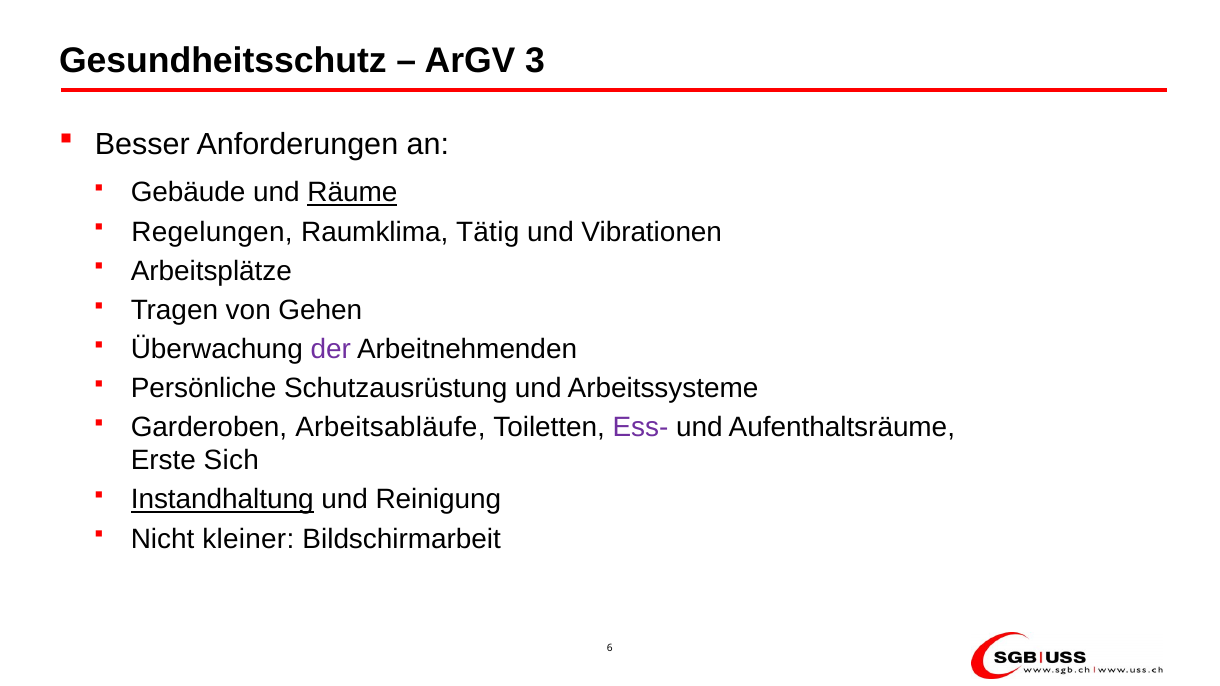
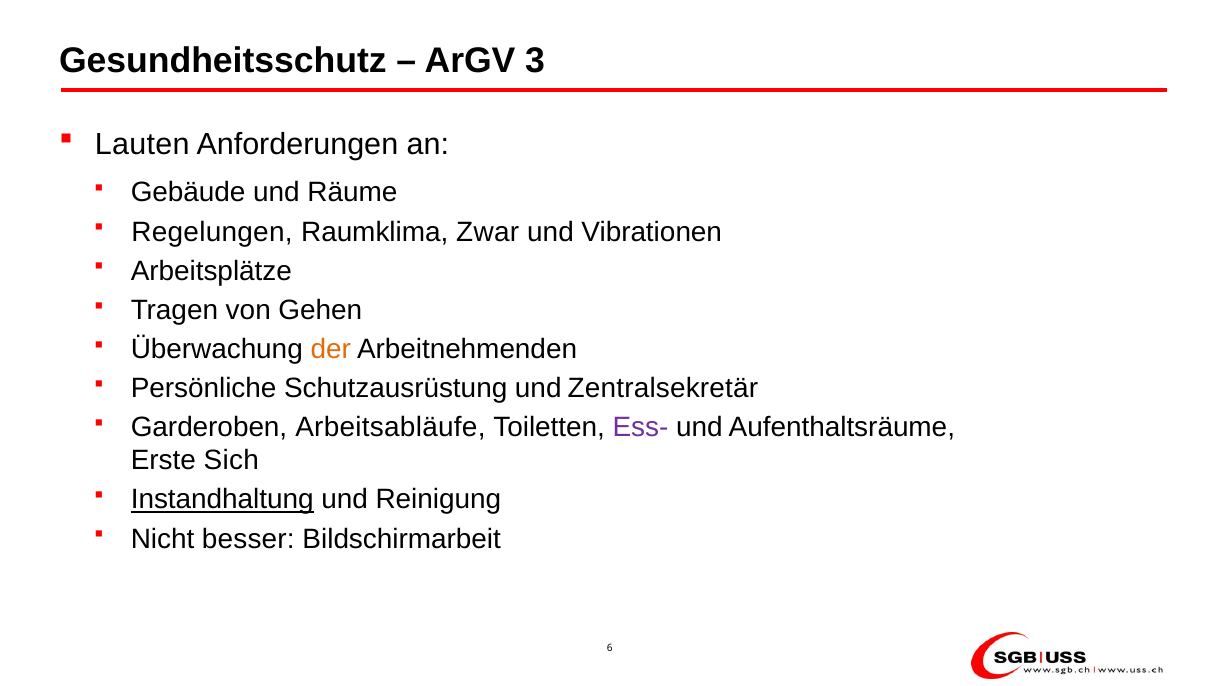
Besser: Besser -> Lauten
Räume underline: present -> none
Tätig: Tätig -> Zwar
der colour: purple -> orange
Arbeitssysteme: Arbeitssysteme -> Zentralsekretär
kleiner: kleiner -> besser
